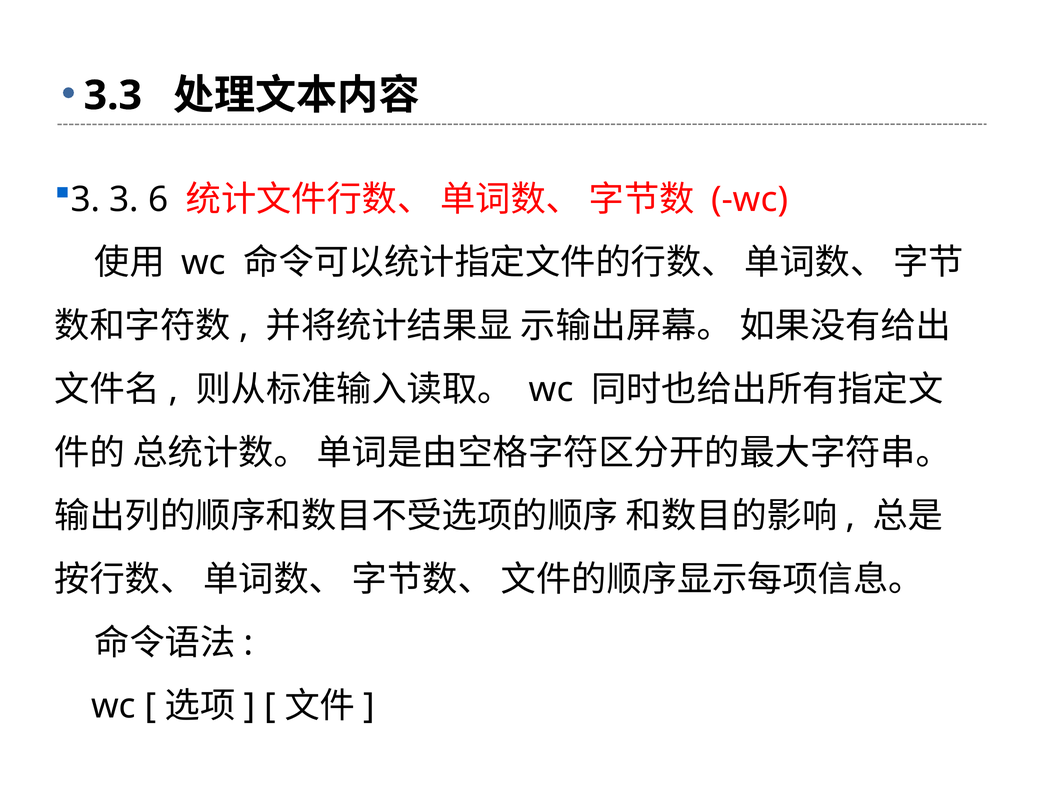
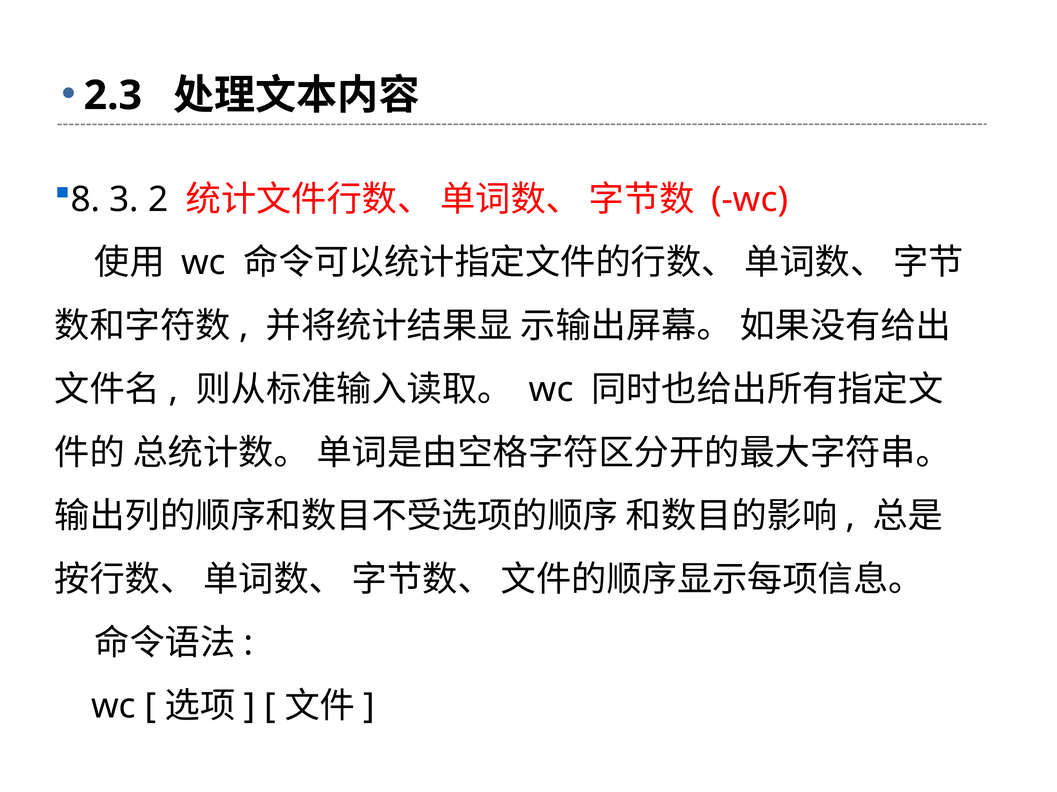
3.3: 3.3 -> 2.3
3 at (85, 200): 3 -> 8
6: 6 -> 2
